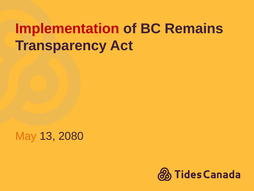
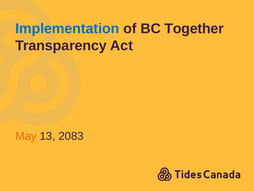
Implementation colour: red -> blue
Remains: Remains -> Together
2080: 2080 -> 2083
